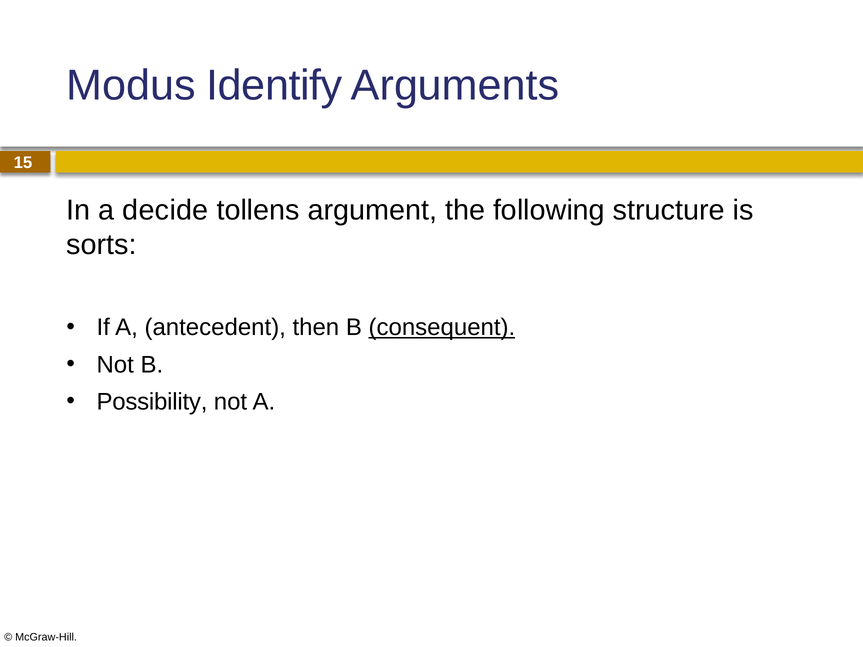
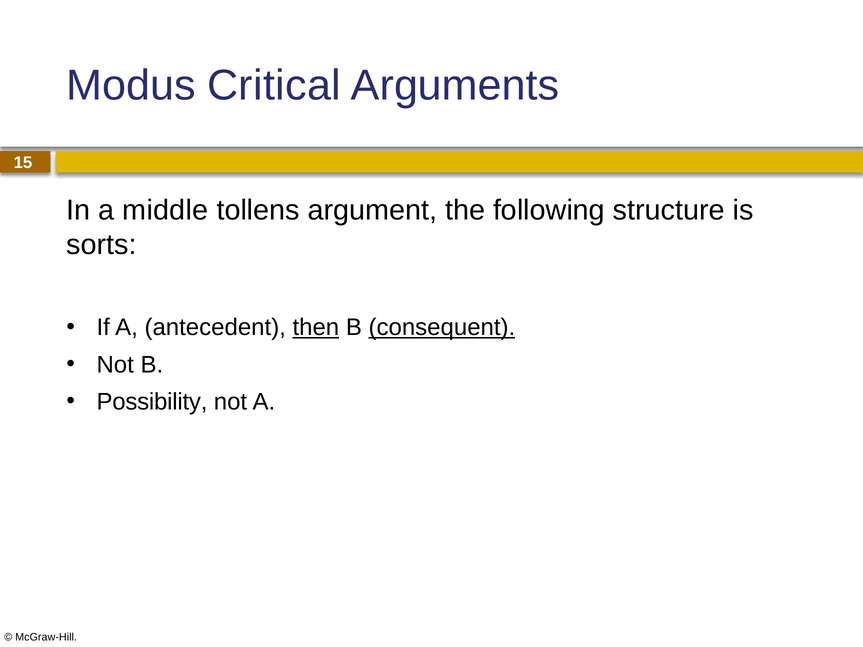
Identify: Identify -> Critical
decide: decide -> middle
then underline: none -> present
